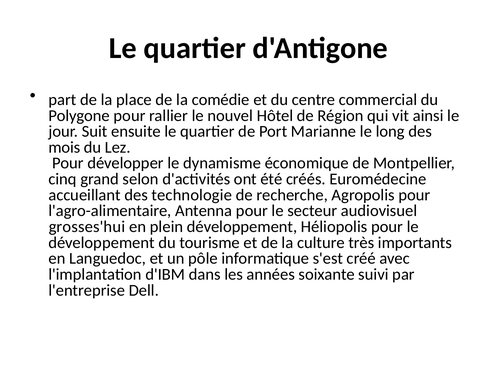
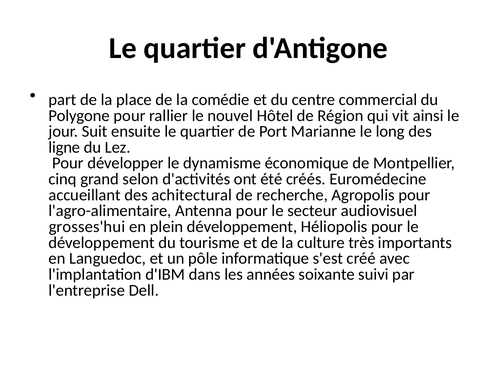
mois: mois -> ligne
technologie: technologie -> achitectural
